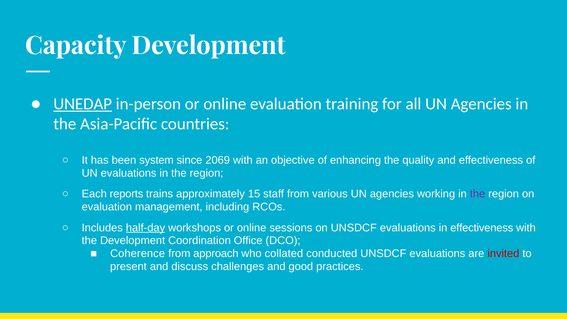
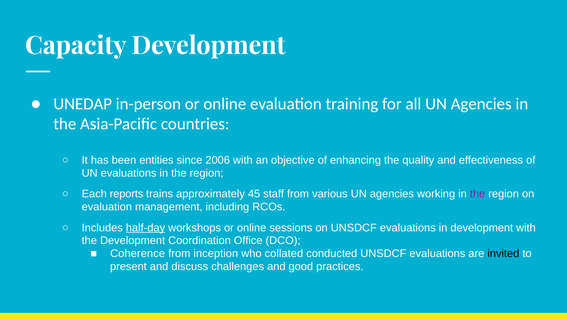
UNEDAP underline: present -> none
system: system -> entities
2069: 2069 -> 2006
15: 15 -> 45
in effectiveness: effectiveness -> development
approach: approach -> inception
invited colour: red -> black
